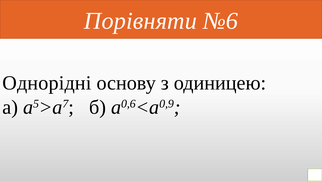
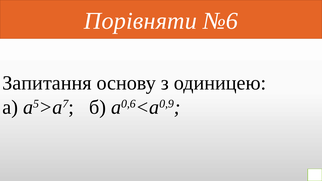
Однорідні: Однорідні -> Запитання
